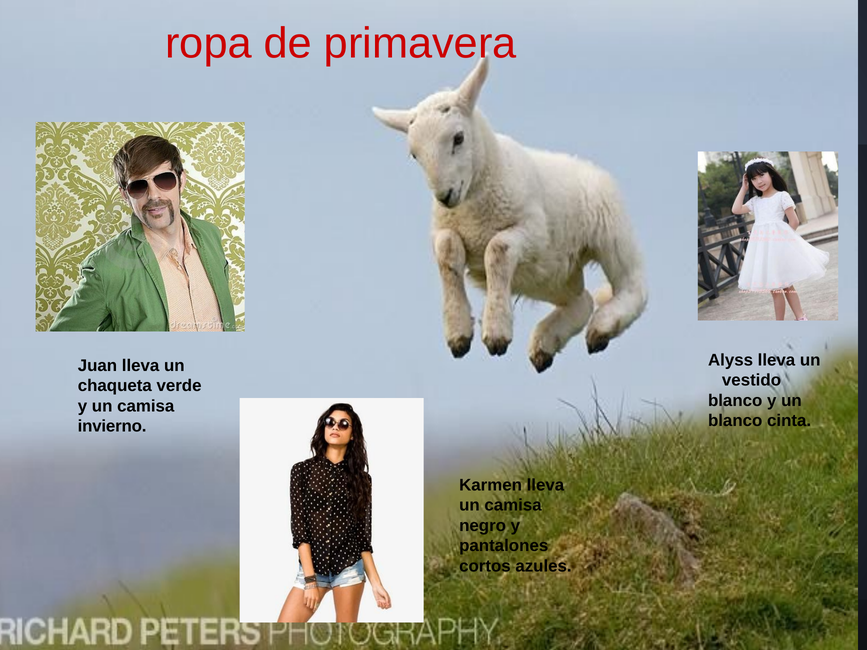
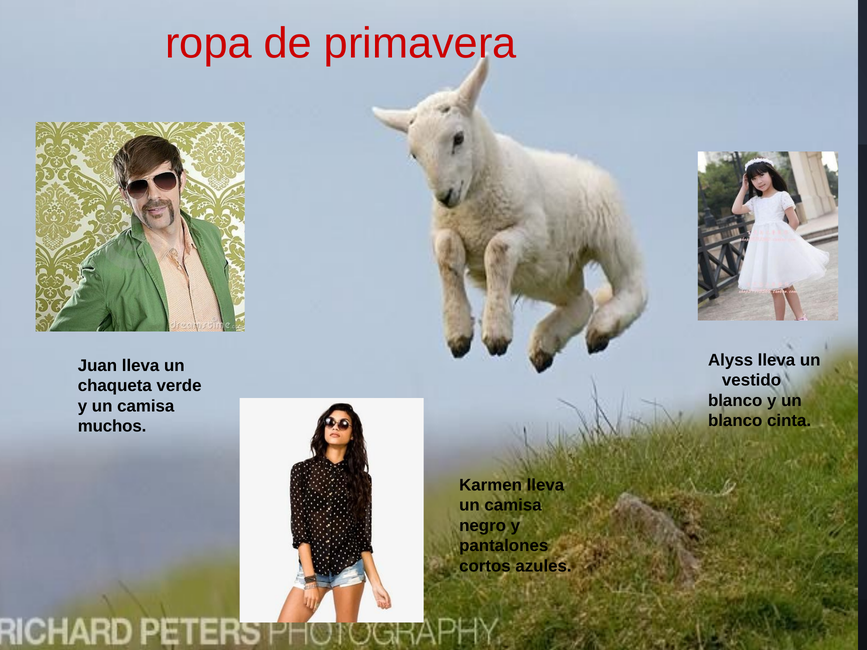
invierno: invierno -> muchos
